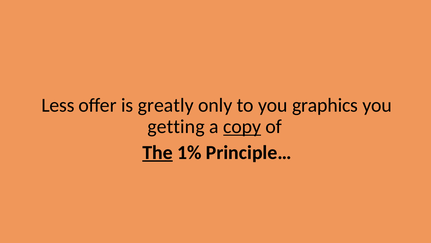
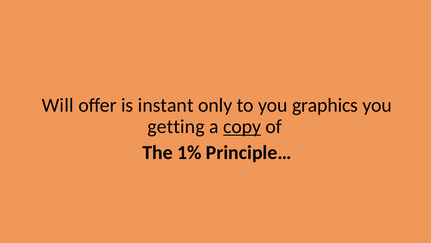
Less: Less -> Will
greatly: greatly -> instant
The underline: present -> none
